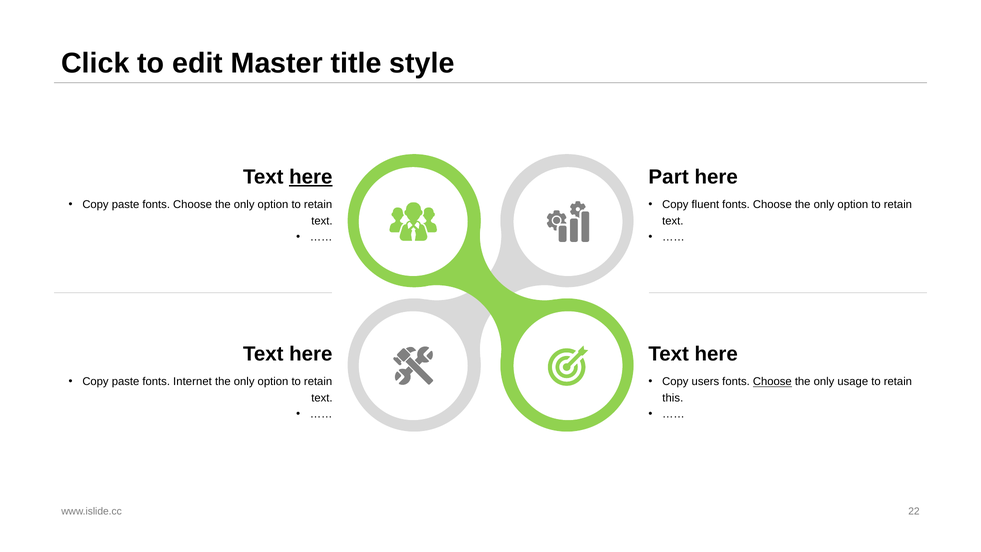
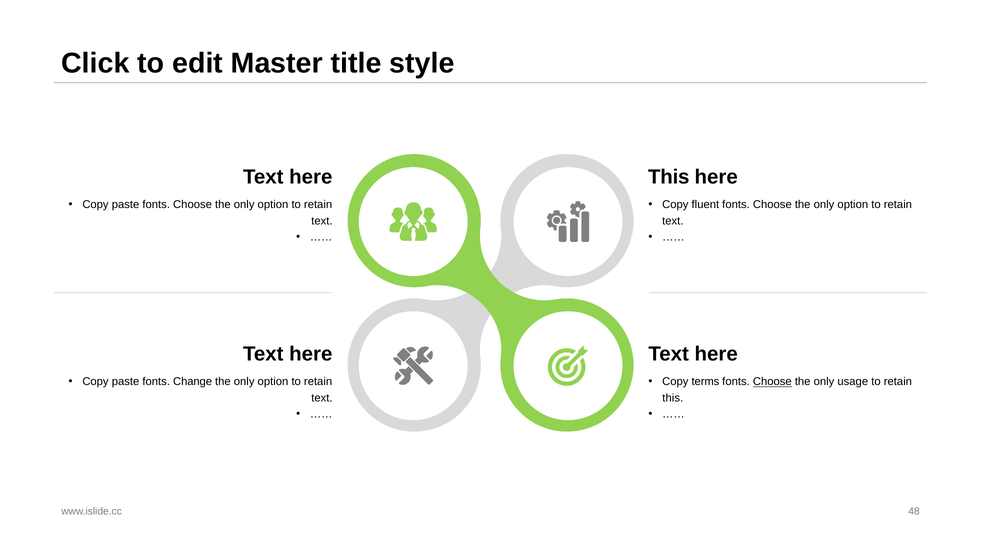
here at (311, 177) underline: present -> none
Part at (669, 177): Part -> This
Internet: Internet -> Change
users: users -> terms
22: 22 -> 48
